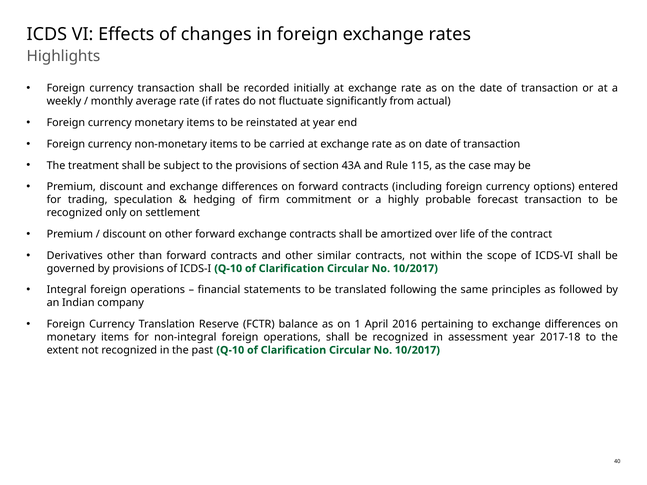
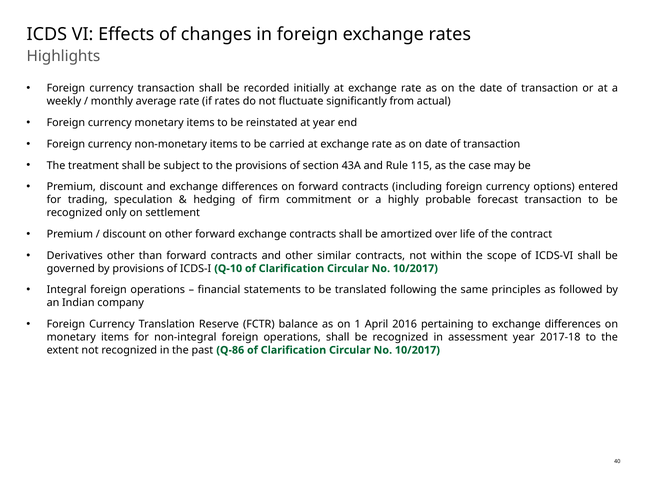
past Q-10: Q-10 -> Q-86
